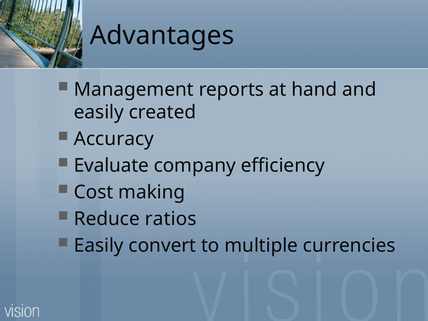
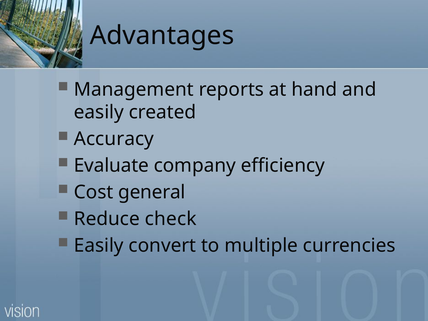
making: making -> general
ratios: ratios -> check
